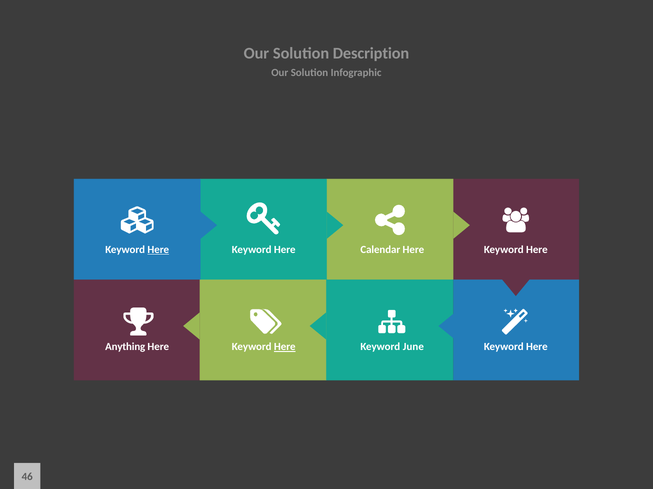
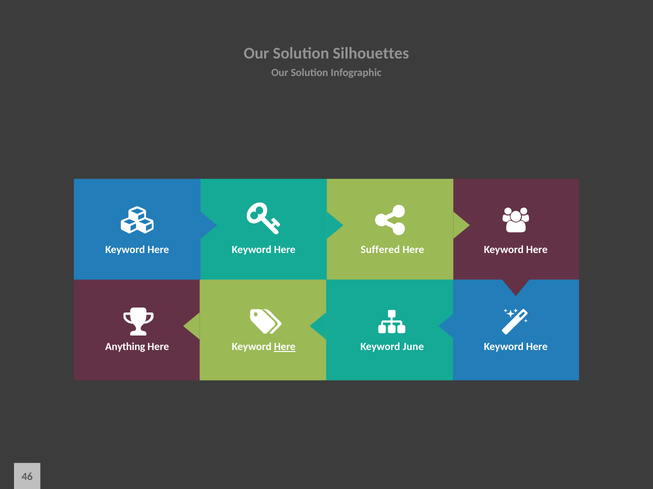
Description: Description -> Silhouettes
Here at (158, 250) underline: present -> none
Calendar: Calendar -> Suffered
